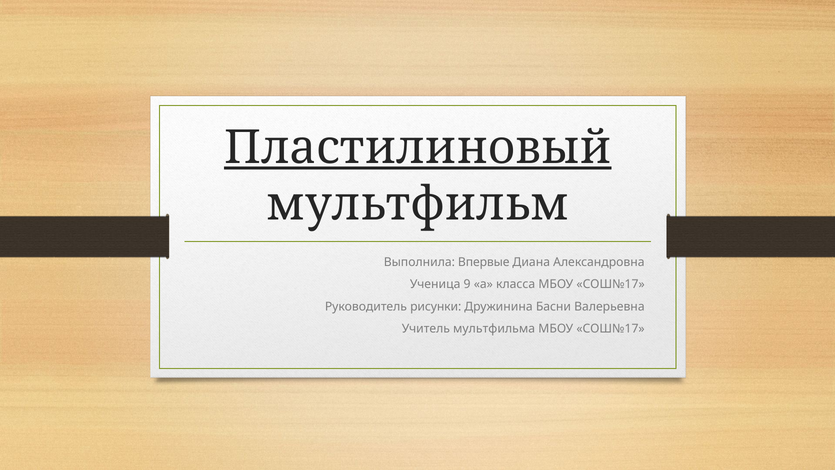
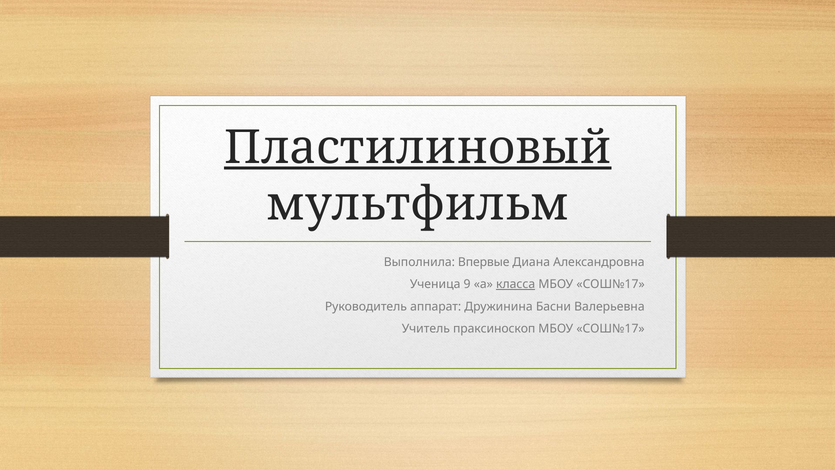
класса underline: none -> present
рисунки: рисунки -> аппарат
мультфильма: мультфильма -> праксиноскоп
